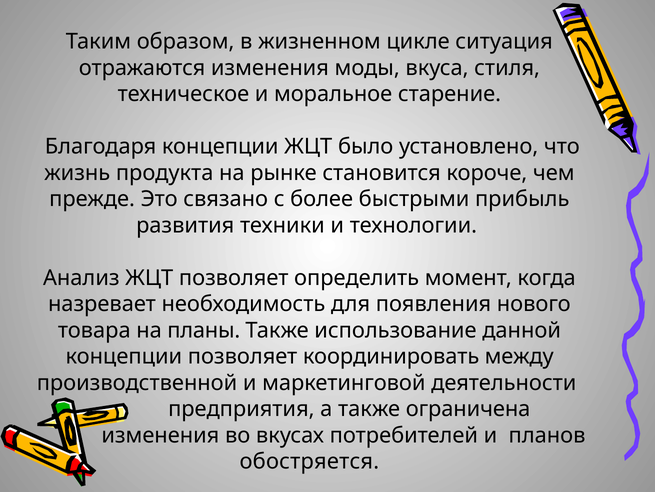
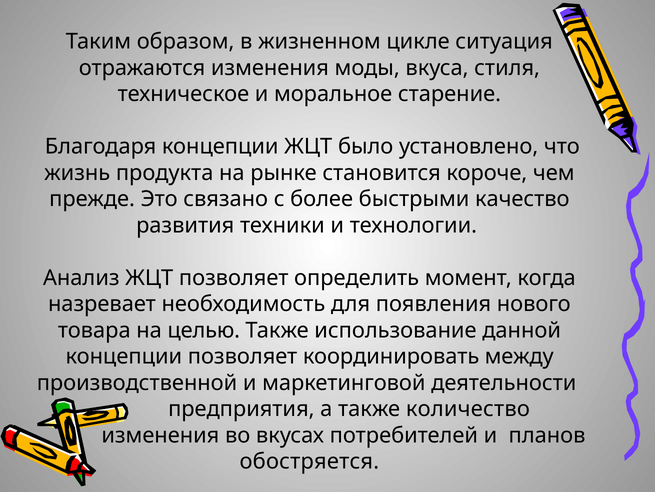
прибыль: прибыль -> качество
планы: планы -> целью
ограничена: ограничена -> количество
